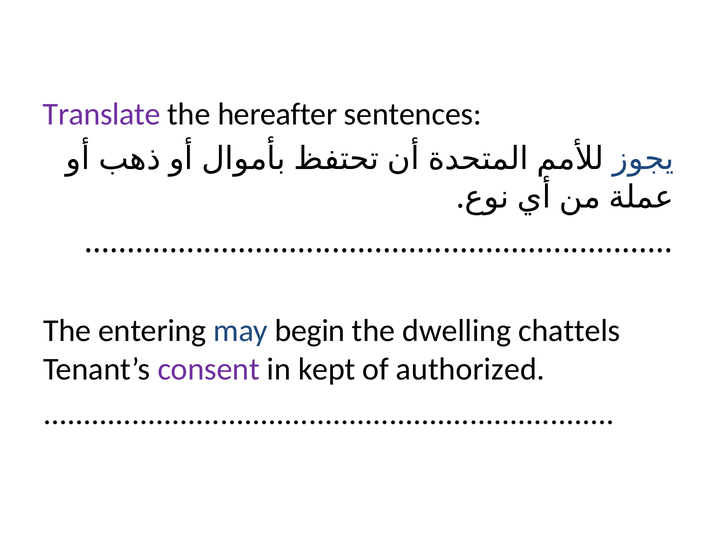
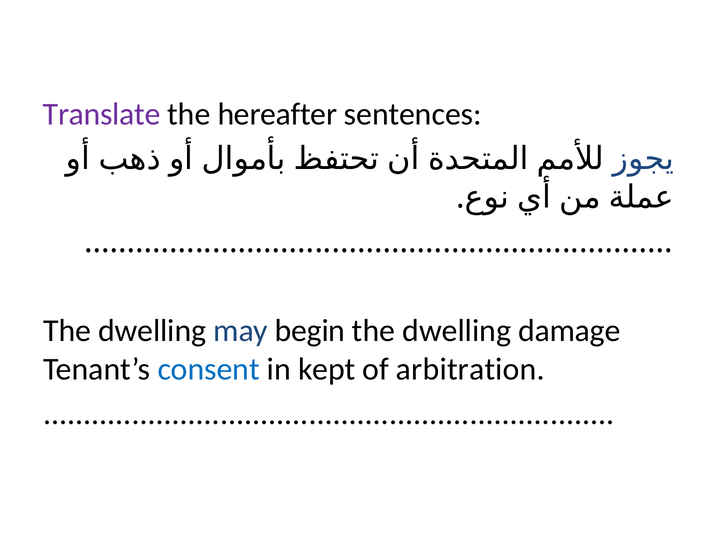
entering at (152, 331): entering -> dwelling
chattels: chattels -> damage
consent colour: purple -> blue
authorized: authorized -> arbitration
